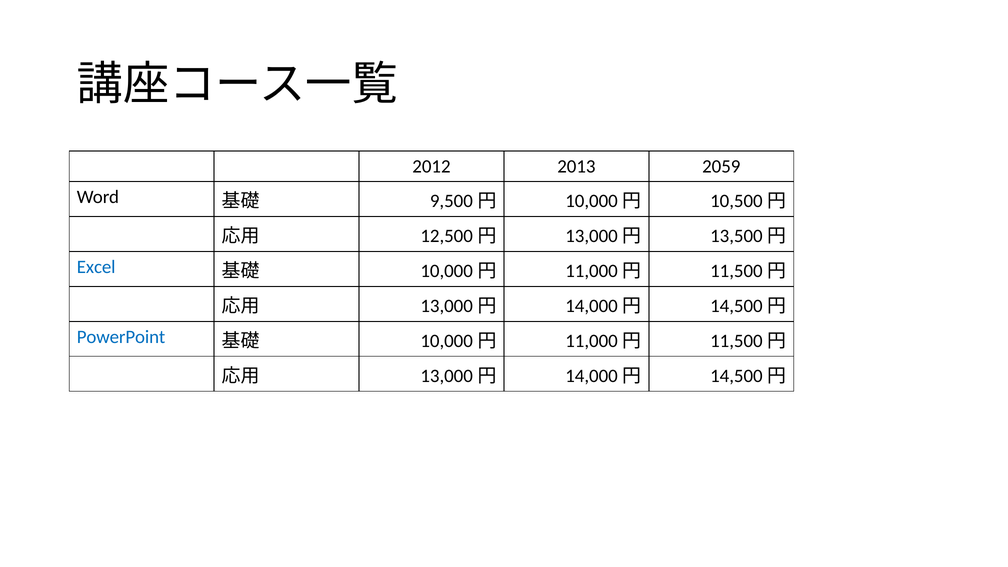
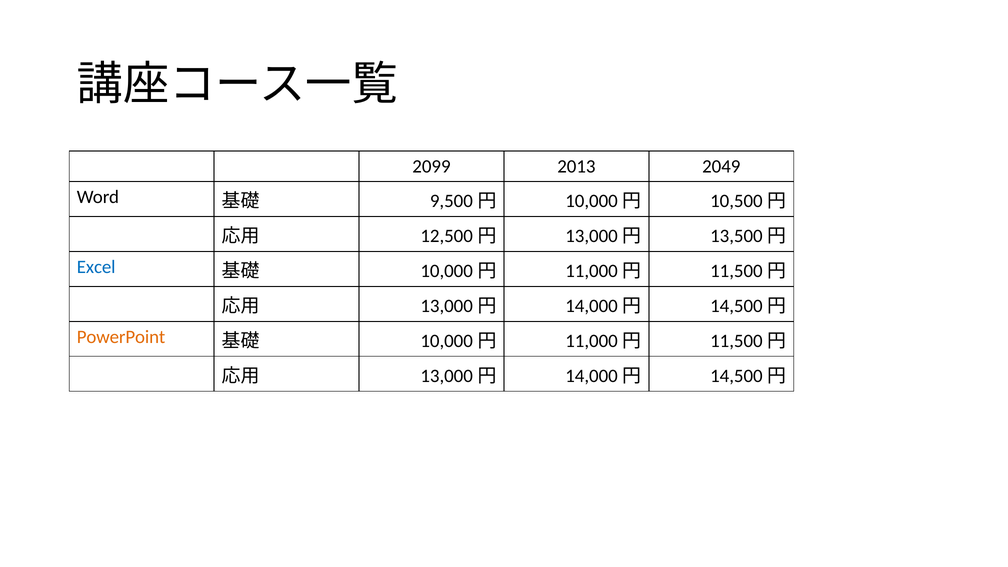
2012: 2012 -> 2099
2059: 2059 -> 2049
PowerPoint colour: blue -> orange
